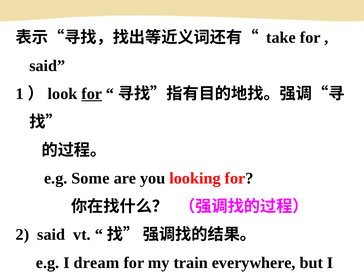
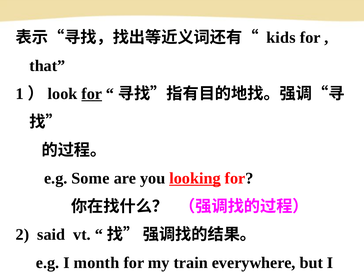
take: take -> kids
said at (47, 66): said -> that
looking underline: none -> present
dream: dream -> month
